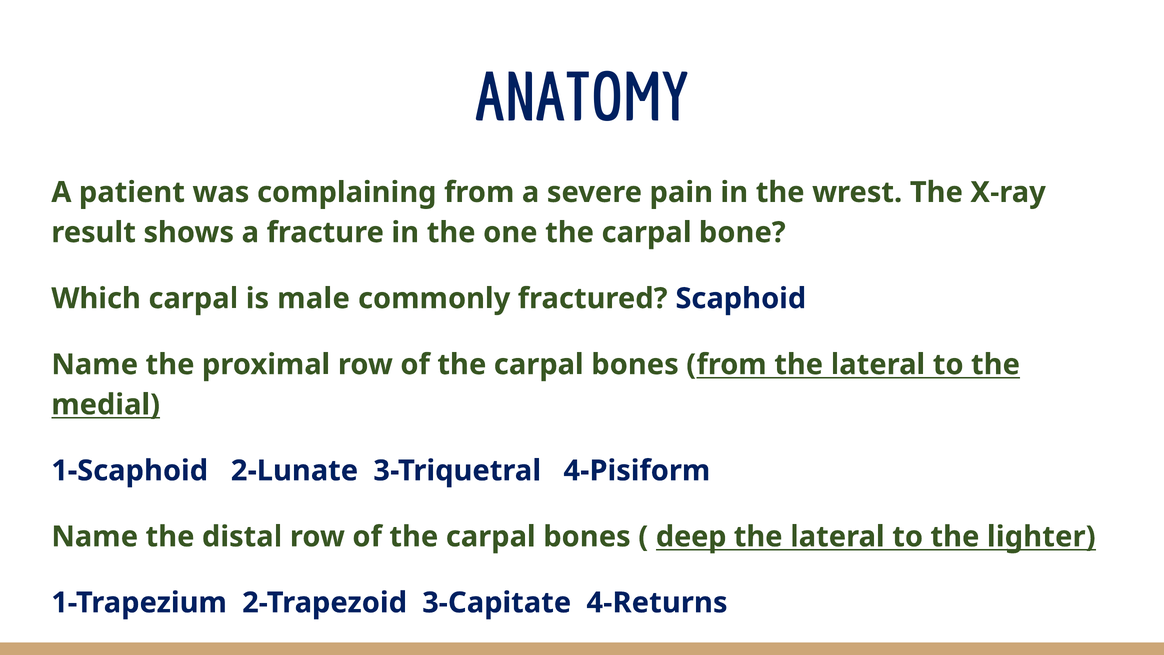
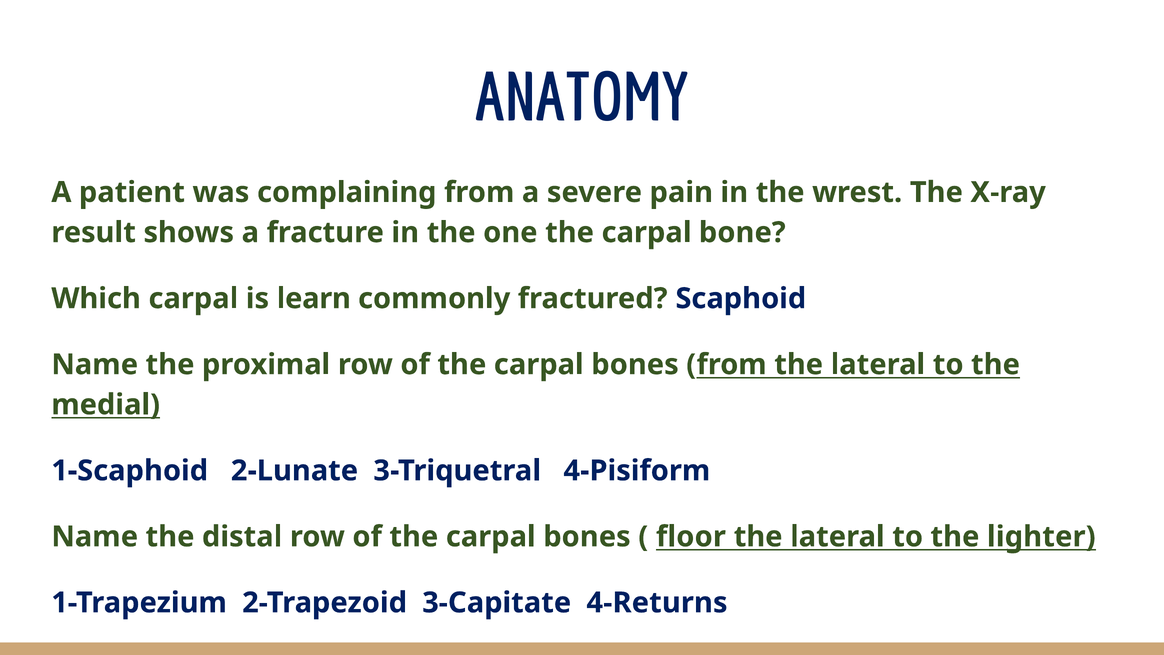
male: male -> learn
deep: deep -> floor
